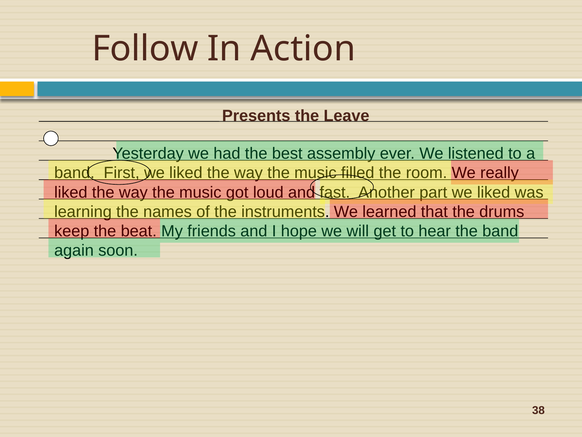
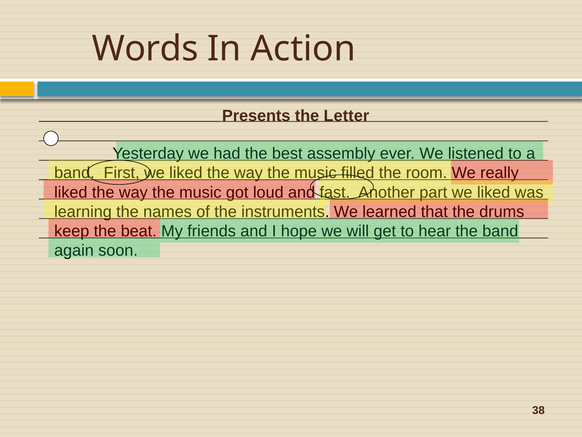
Follow: Follow -> Words
Leave: Leave -> Letter
